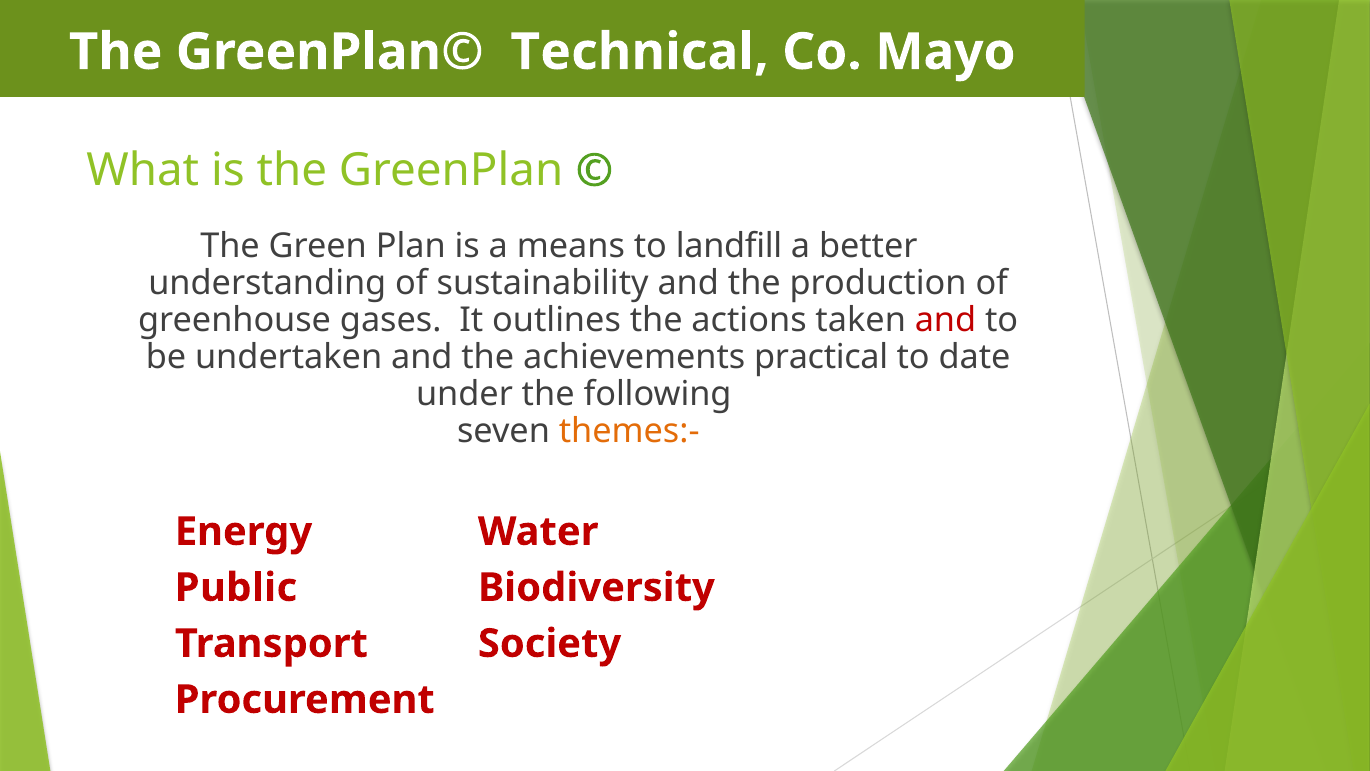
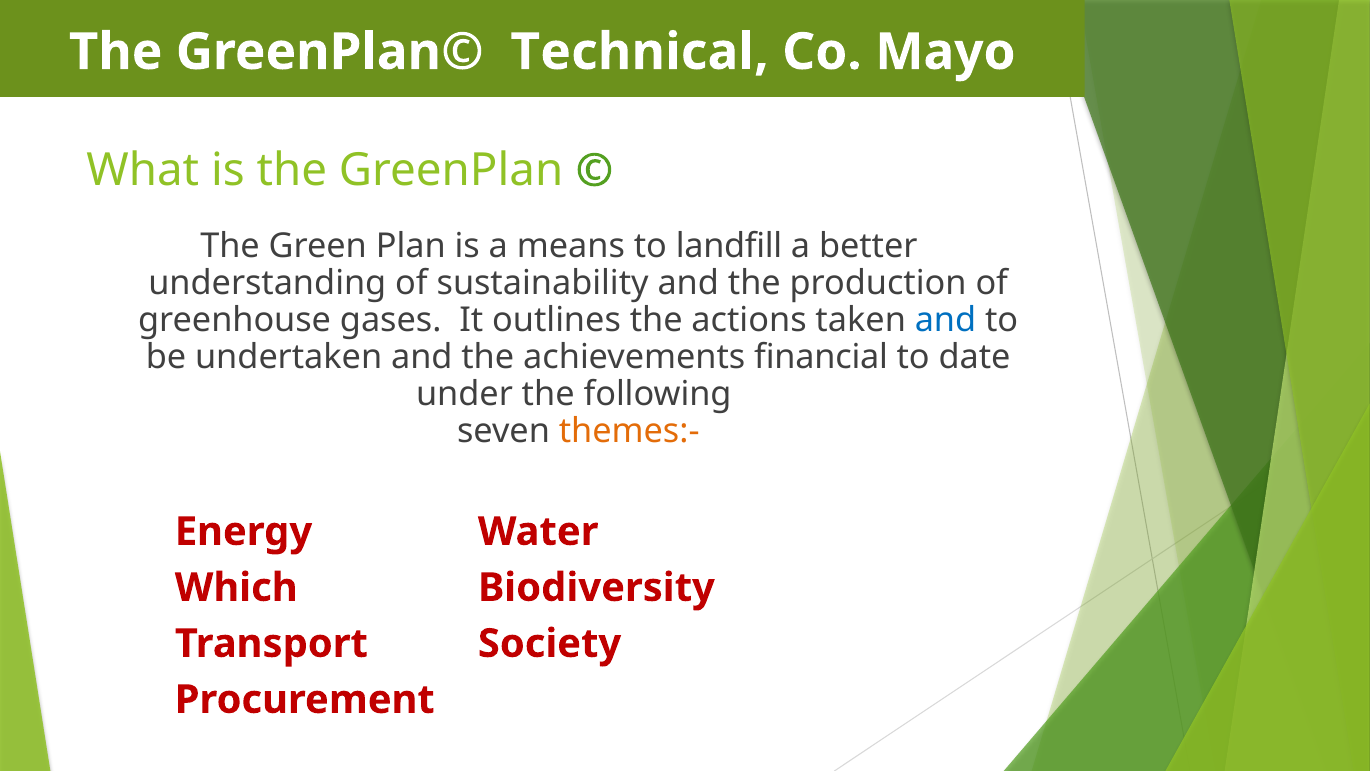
and at (946, 320) colour: red -> blue
practical: practical -> financial
Public: Public -> Which
